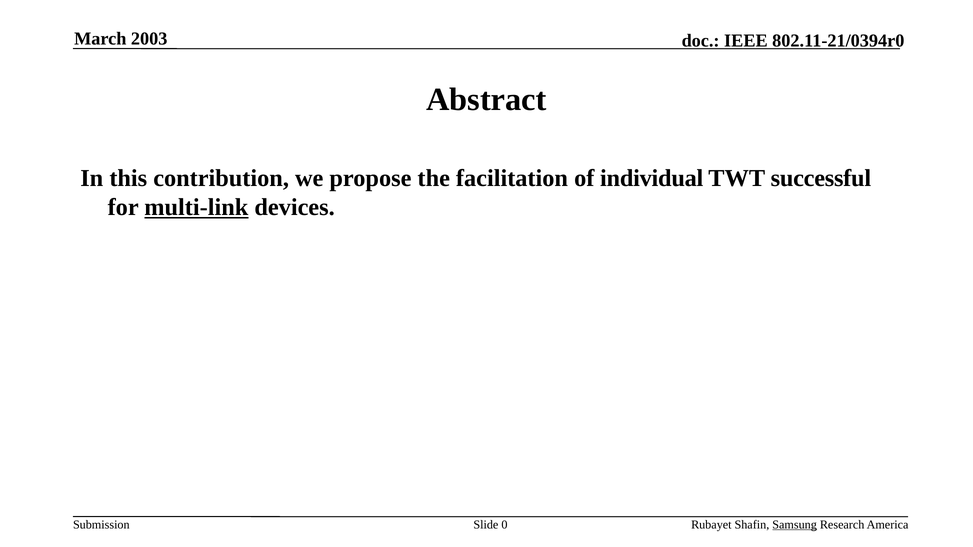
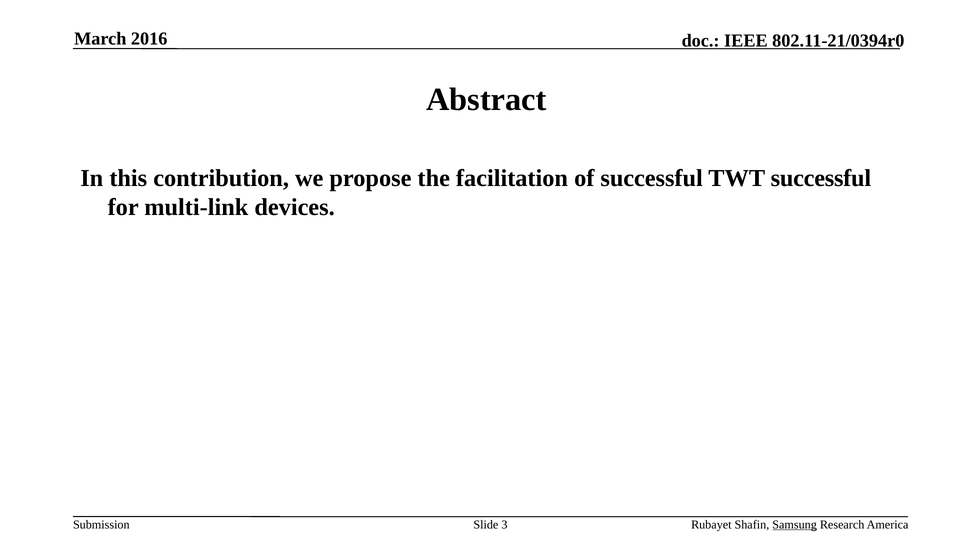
2003: 2003 -> 2016
of individual: individual -> successful
multi-link underline: present -> none
0: 0 -> 3
